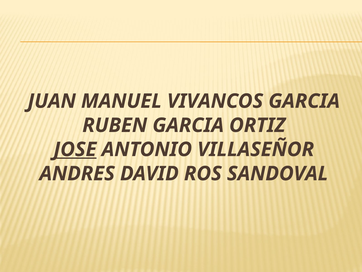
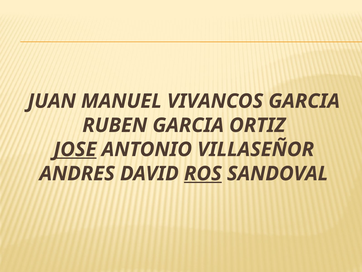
ROS underline: none -> present
